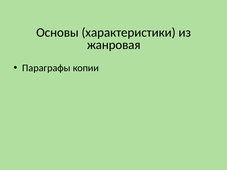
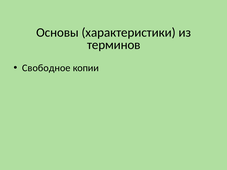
жанровая: жанровая -> терминов
Параграфы: Параграфы -> Свободное
